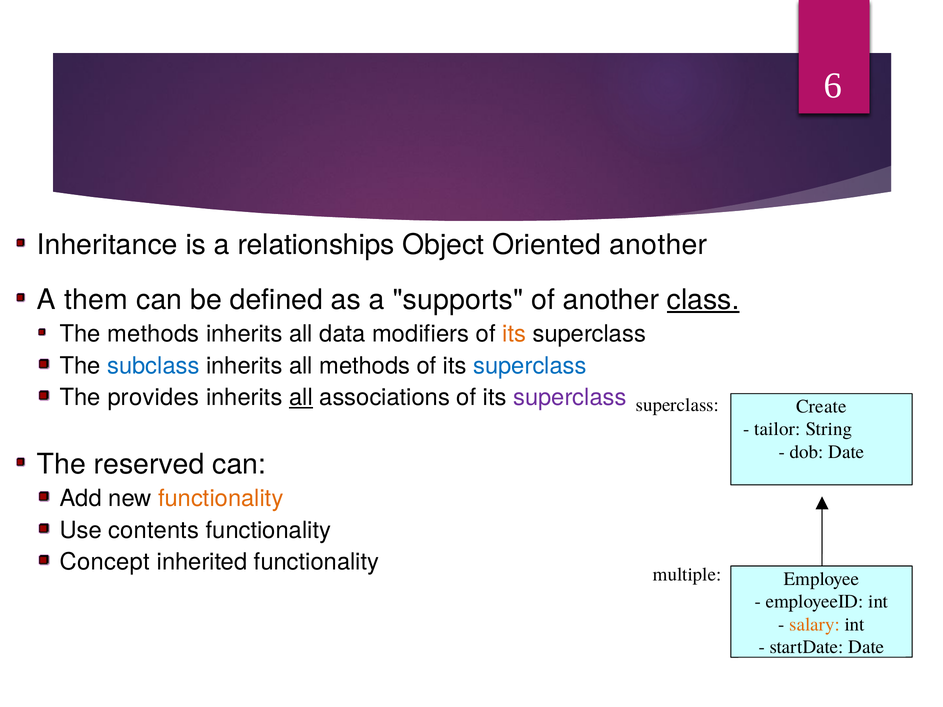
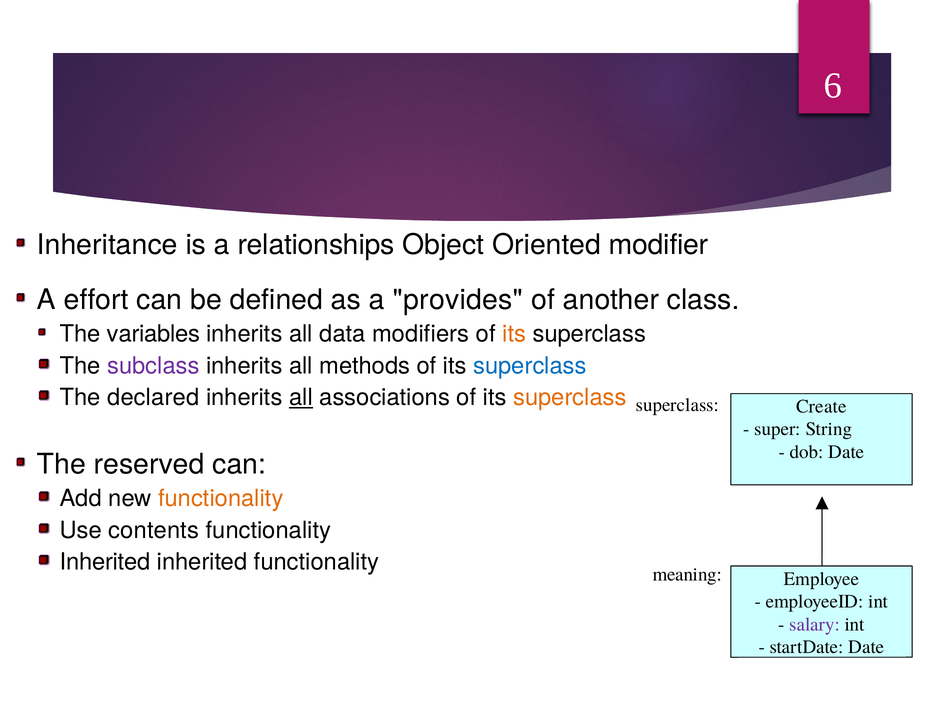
Oriented another: another -> modifier
them: them -> effort
supports: supports -> provides
class underline: present -> none
The methods: methods -> variables
subclass colour: blue -> purple
provides: provides -> declared
superclass at (570, 398) colour: purple -> orange
tailor: tailor -> super
Concept at (105, 562): Concept -> Inherited
multiple: multiple -> meaning
salary colour: orange -> purple
